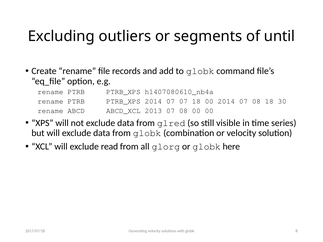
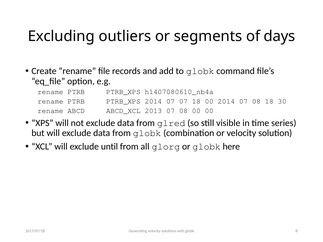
until: until -> days
read: read -> until
